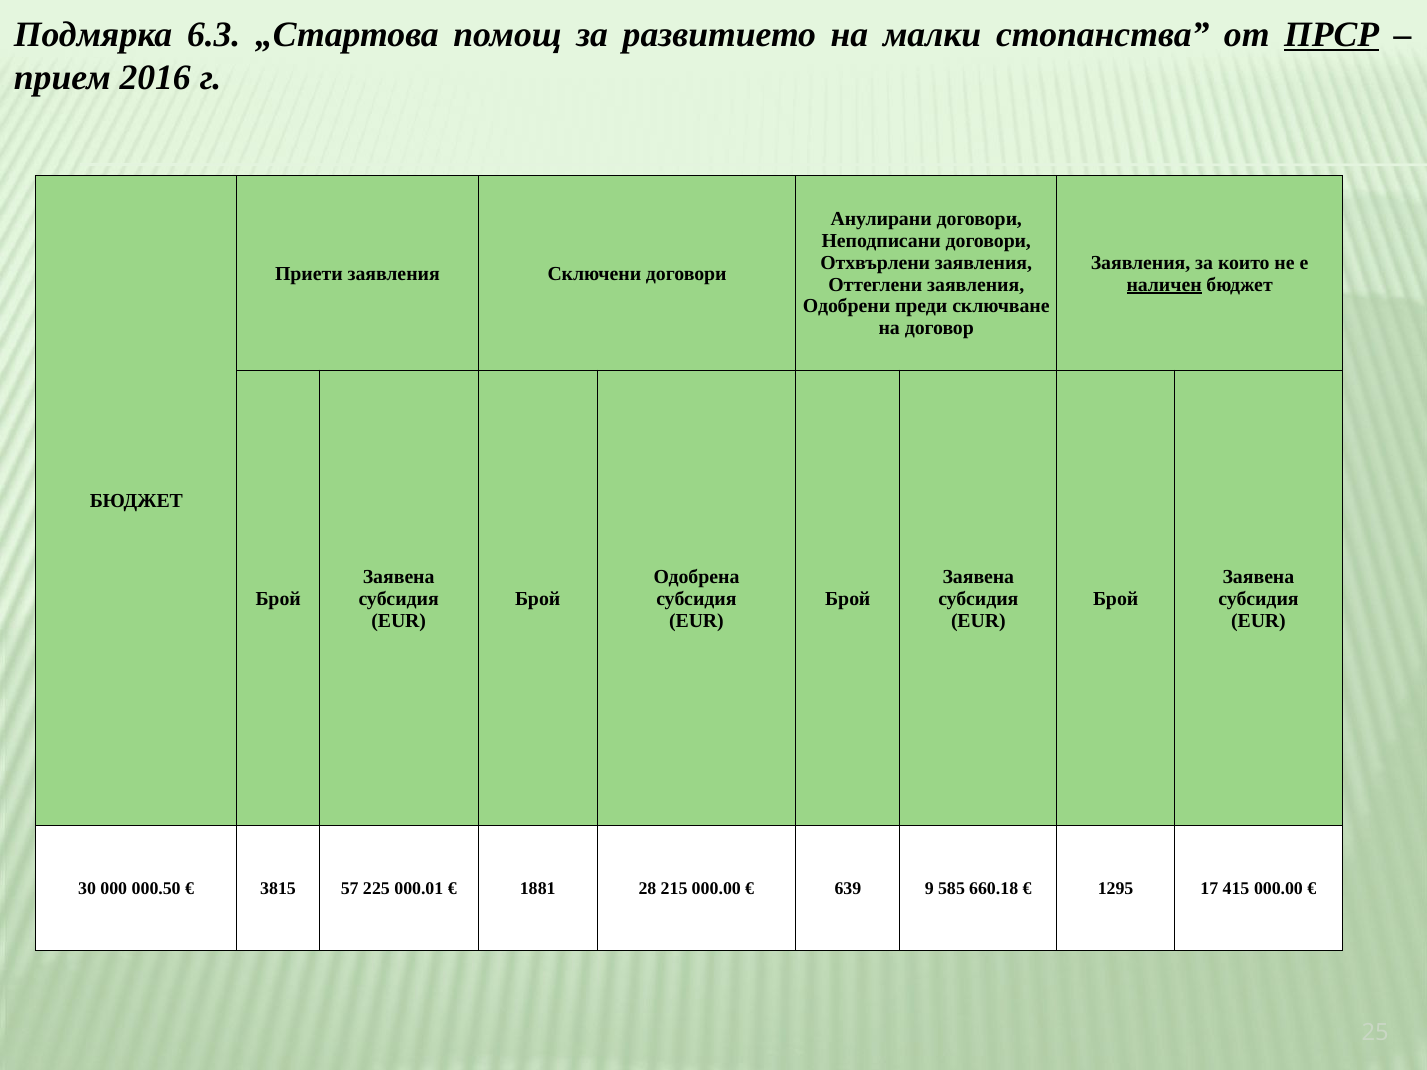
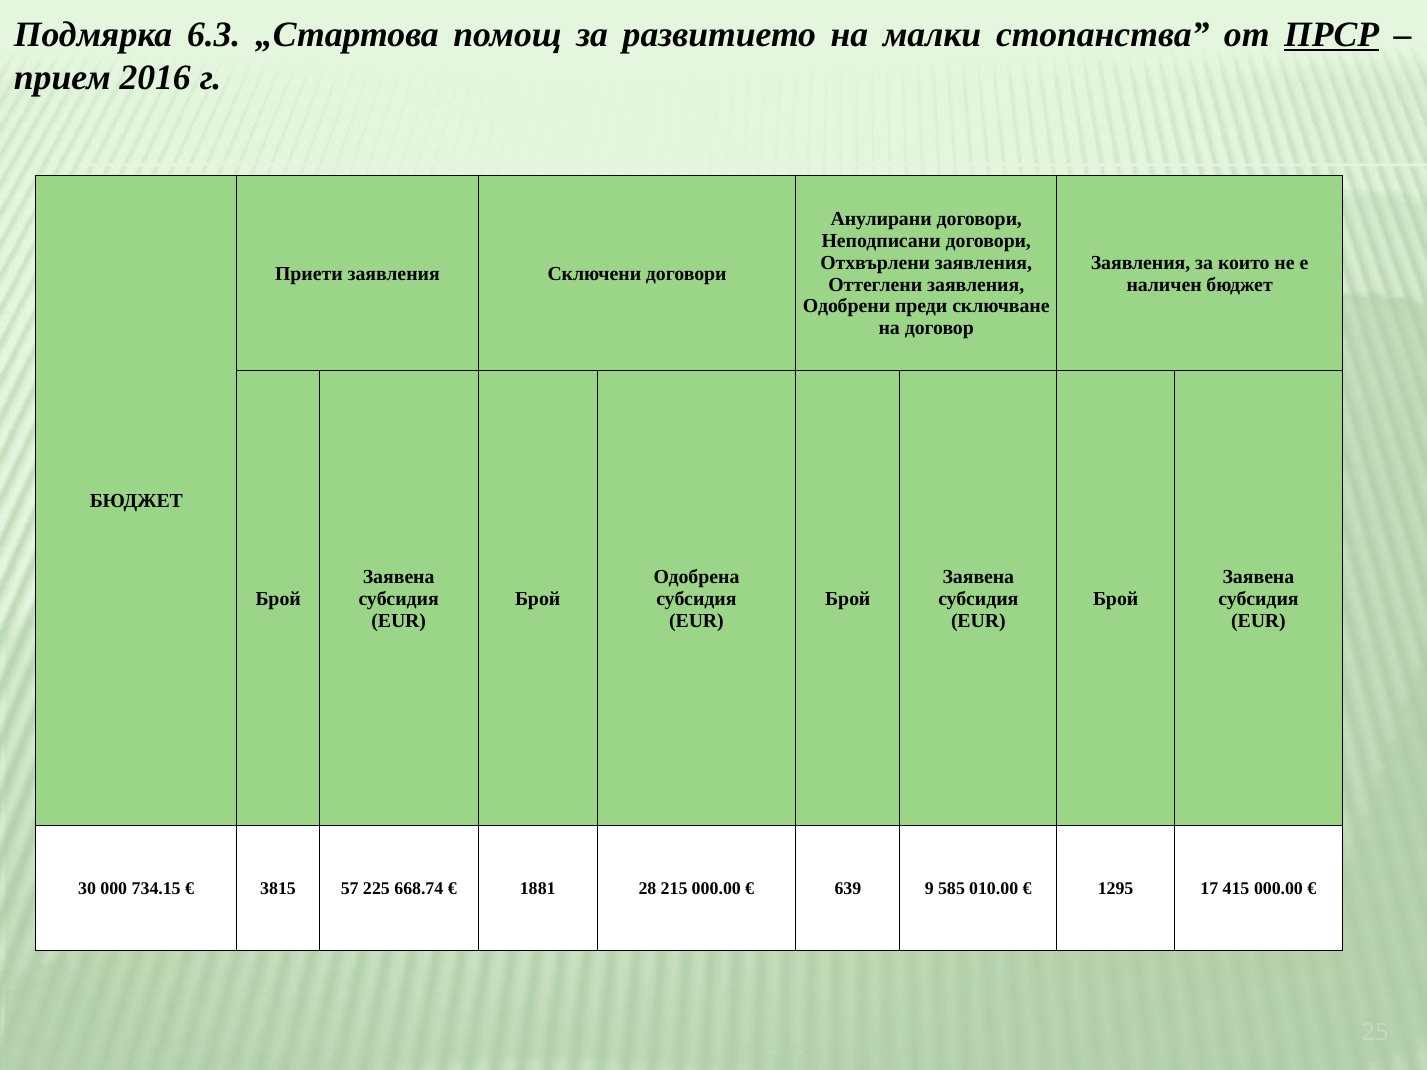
наличен underline: present -> none
000.50: 000.50 -> 734.15
000.01: 000.01 -> 668.74
660.18: 660.18 -> 010.00
